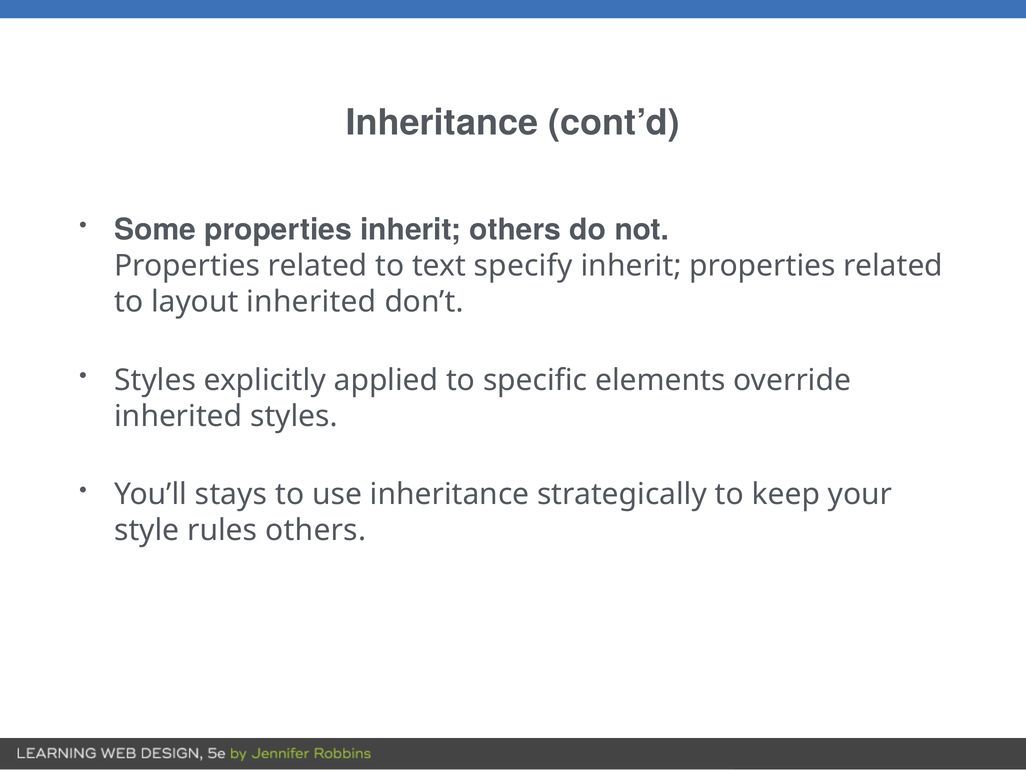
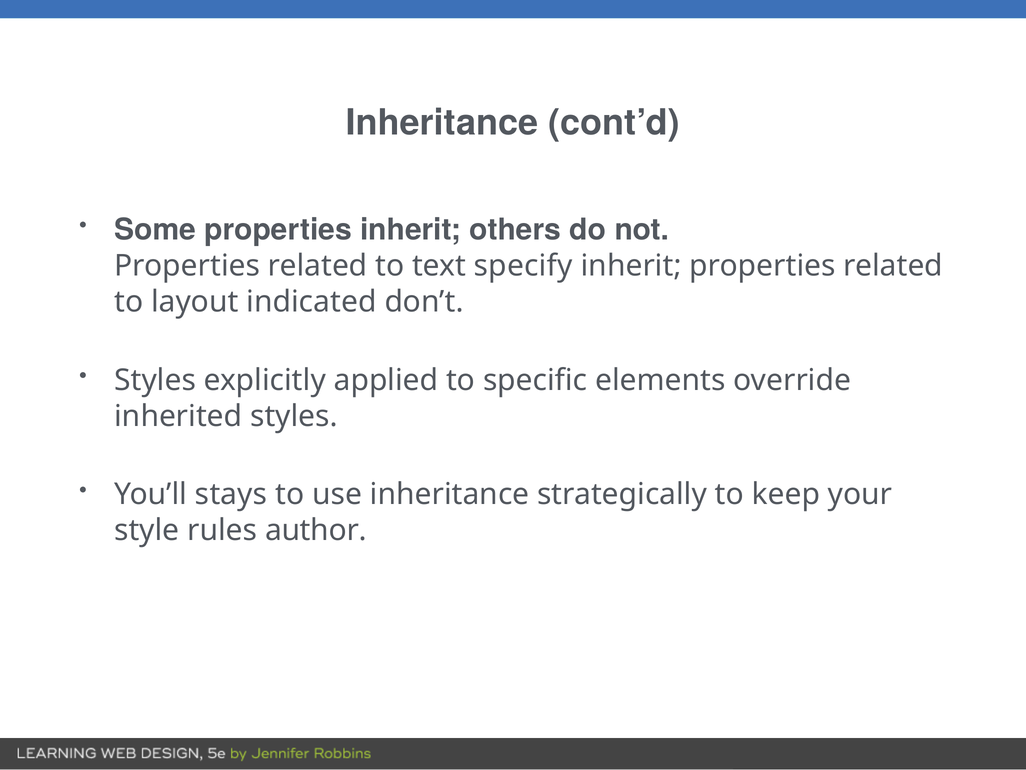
layout inherited: inherited -> indicated
rules others: others -> author
